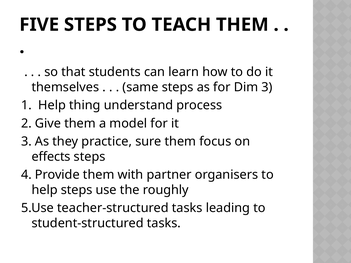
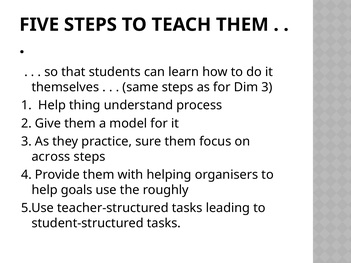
effects: effects -> across
partner: partner -> helping
help steps: steps -> goals
